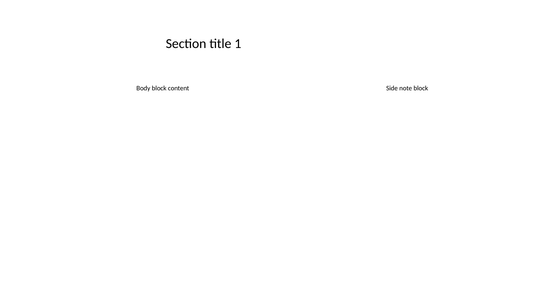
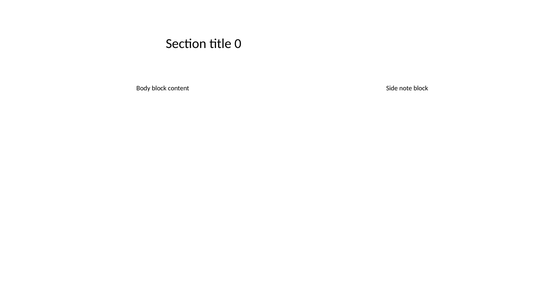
1: 1 -> 0
